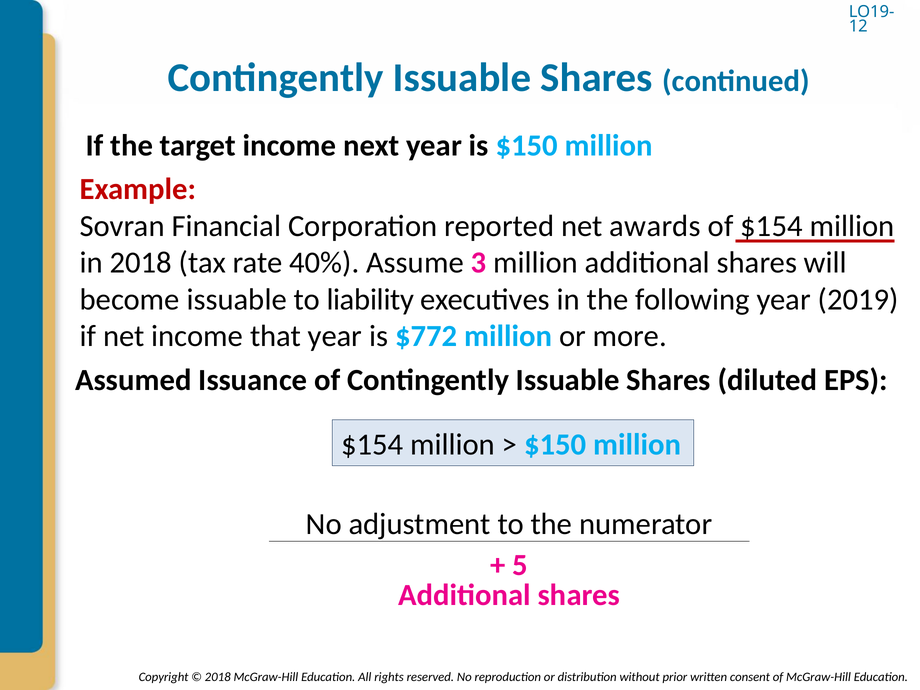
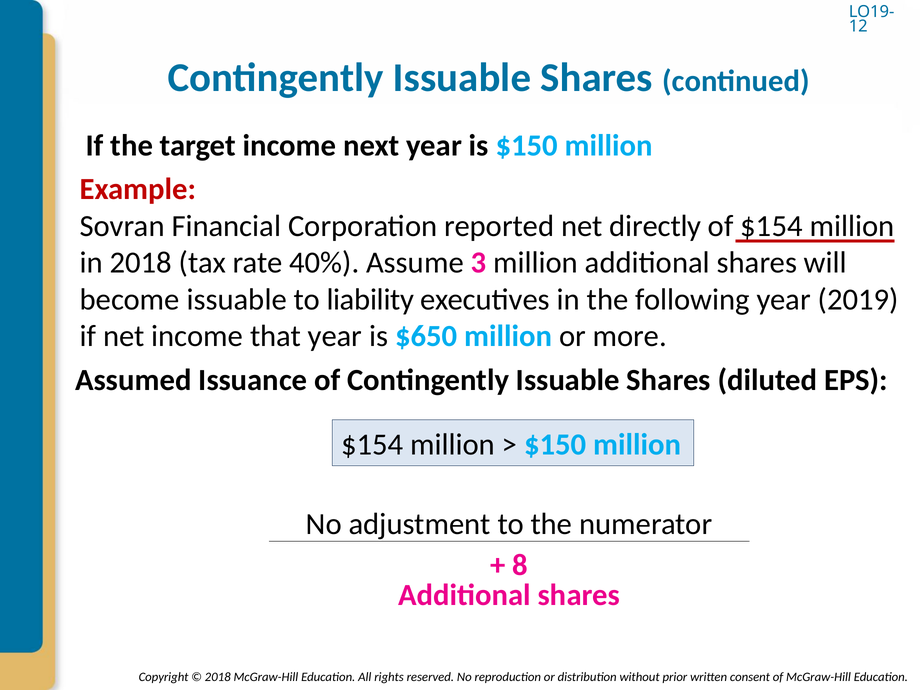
awards: awards -> directly
$772: $772 -> $650
5: 5 -> 8
